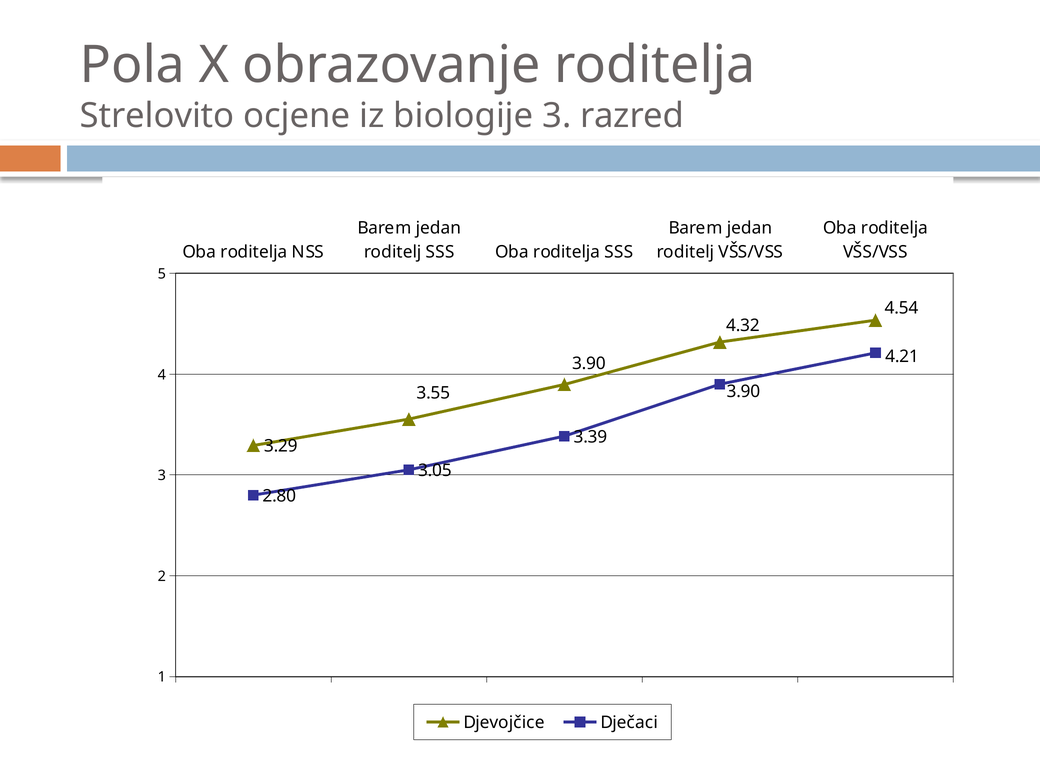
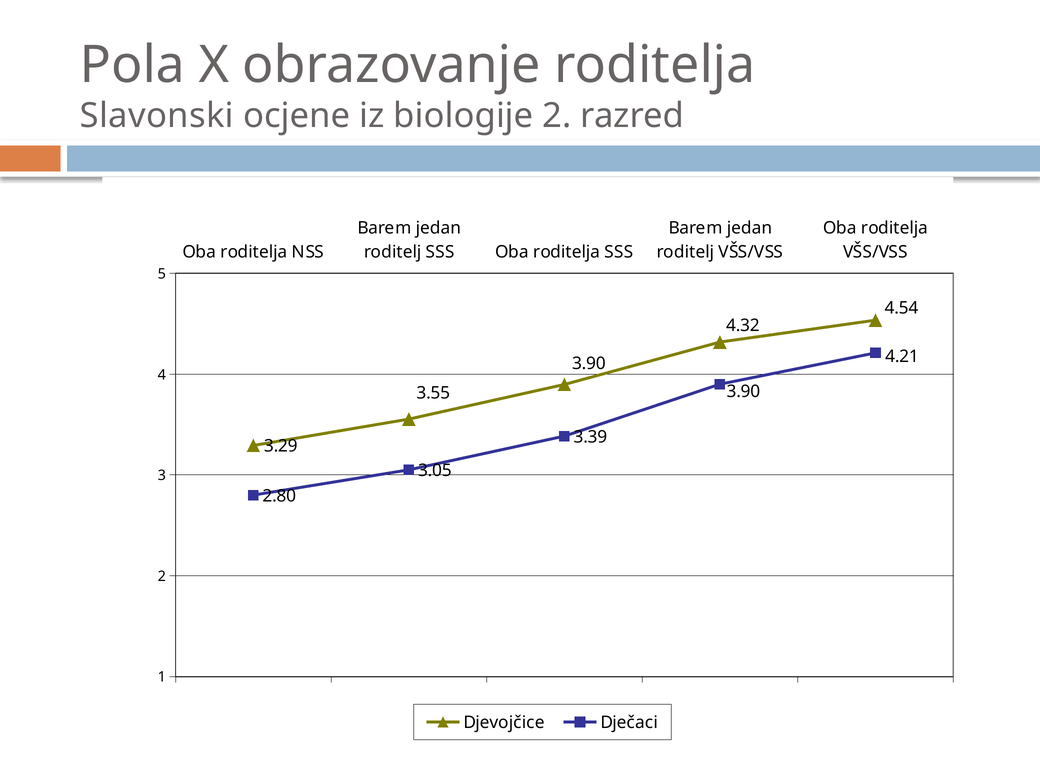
Strelovito: Strelovito -> Slavonski
biologije 3: 3 -> 2
